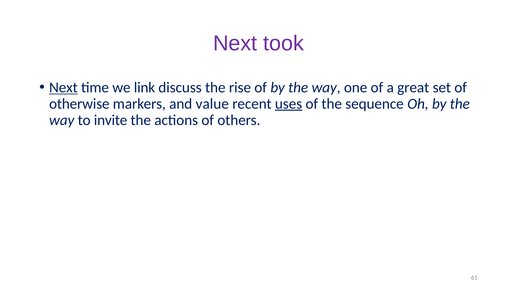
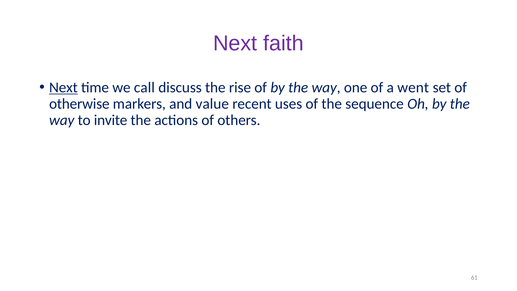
took: took -> faith
link: link -> call
great: great -> went
uses underline: present -> none
